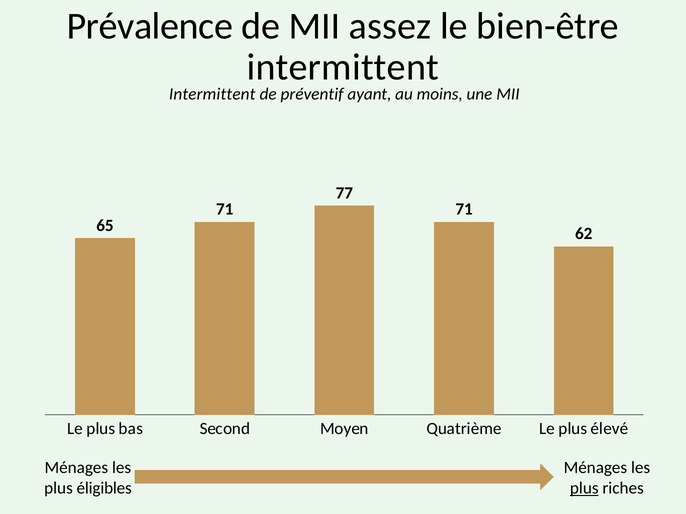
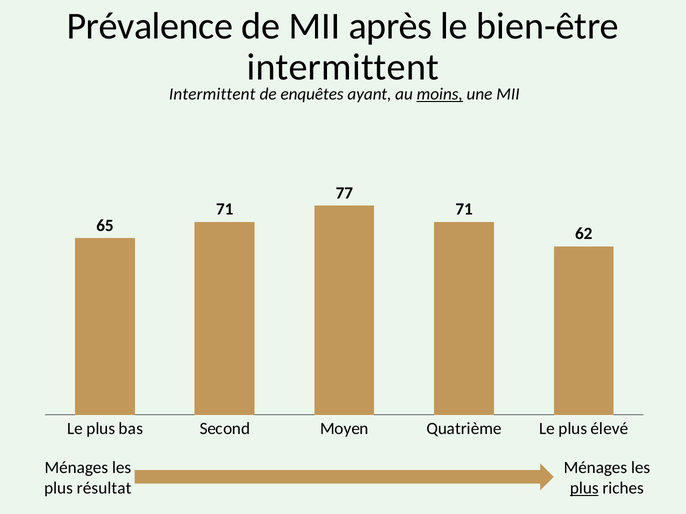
assez: assez -> après
préventif: préventif -> enquêtes
moins underline: none -> present
éligibles: éligibles -> résultat
